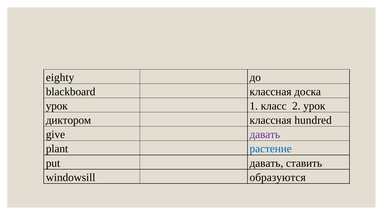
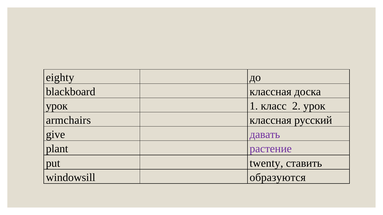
диктором: диктором -> armchairs
hundred: hundred -> русский
растение colour: blue -> purple
put давать: давать -> twenty
